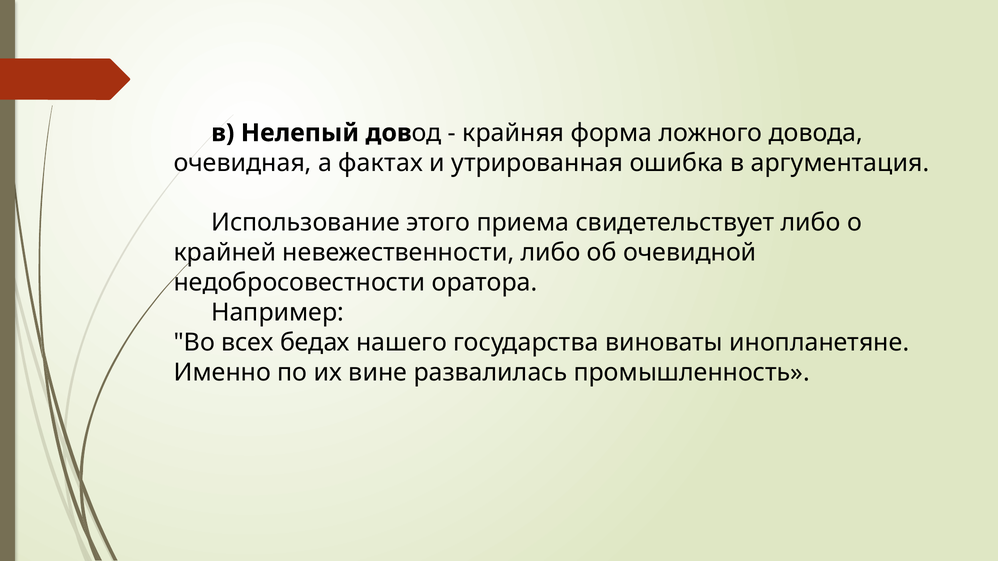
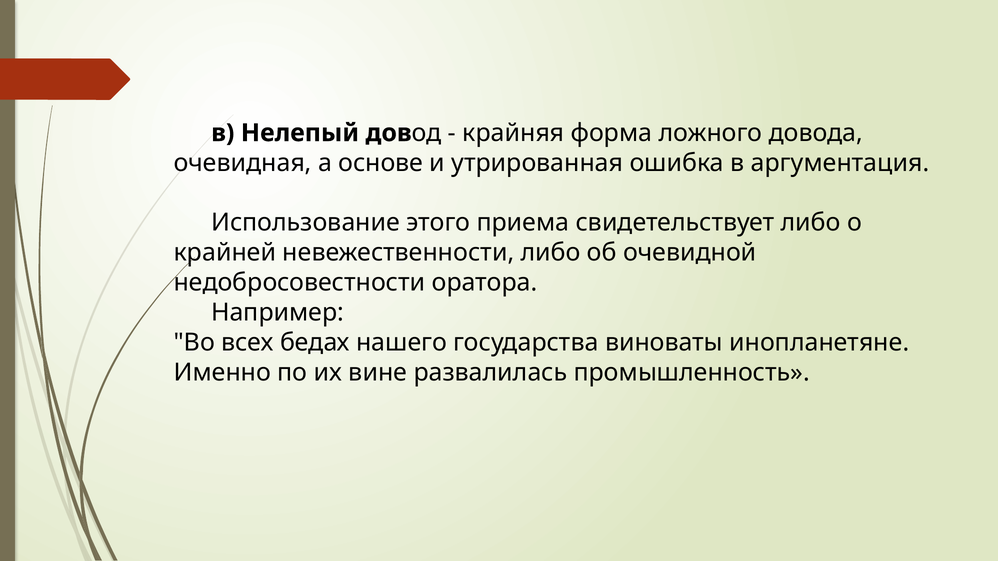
фактах: фактах -> основе
